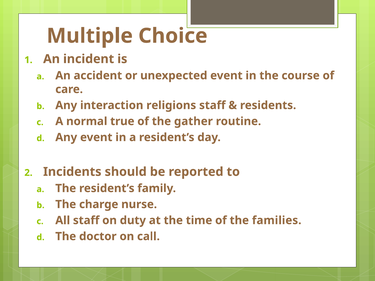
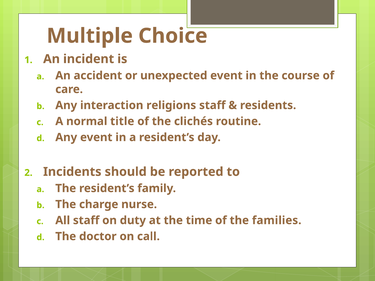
true: true -> title
gather: gather -> clichés
